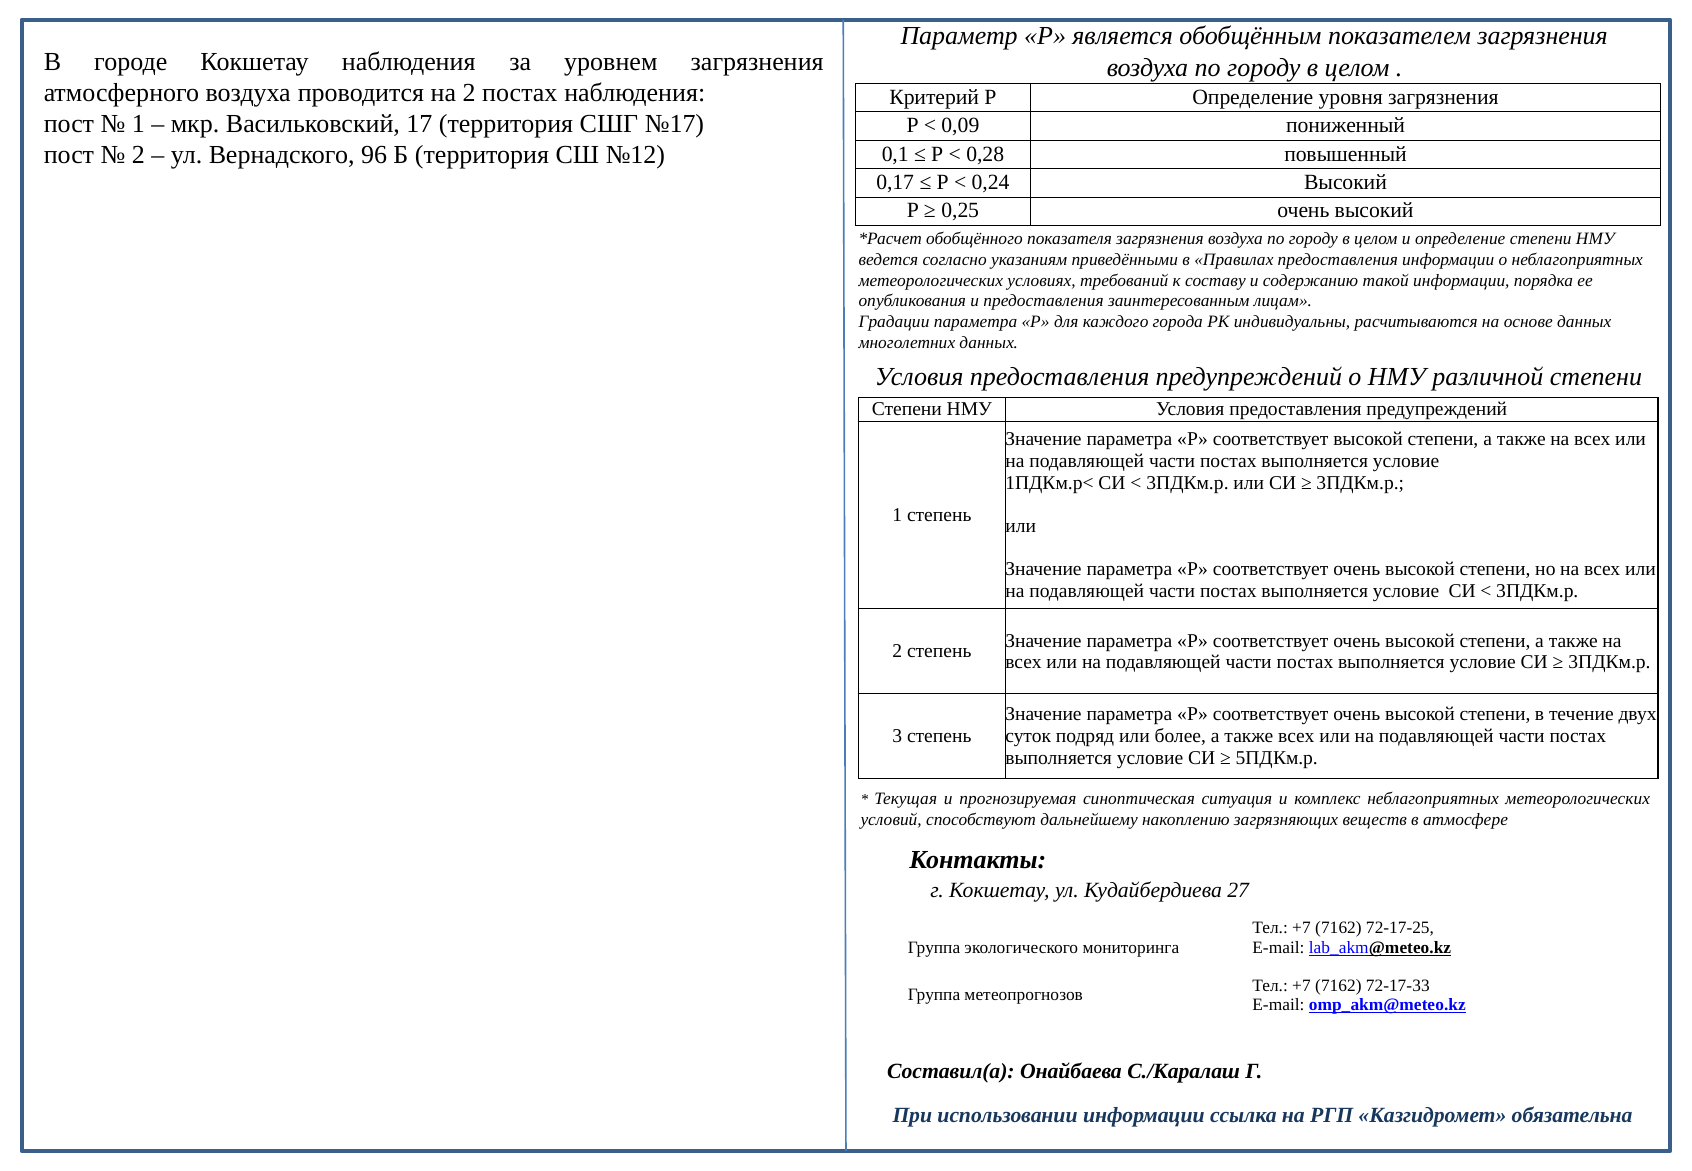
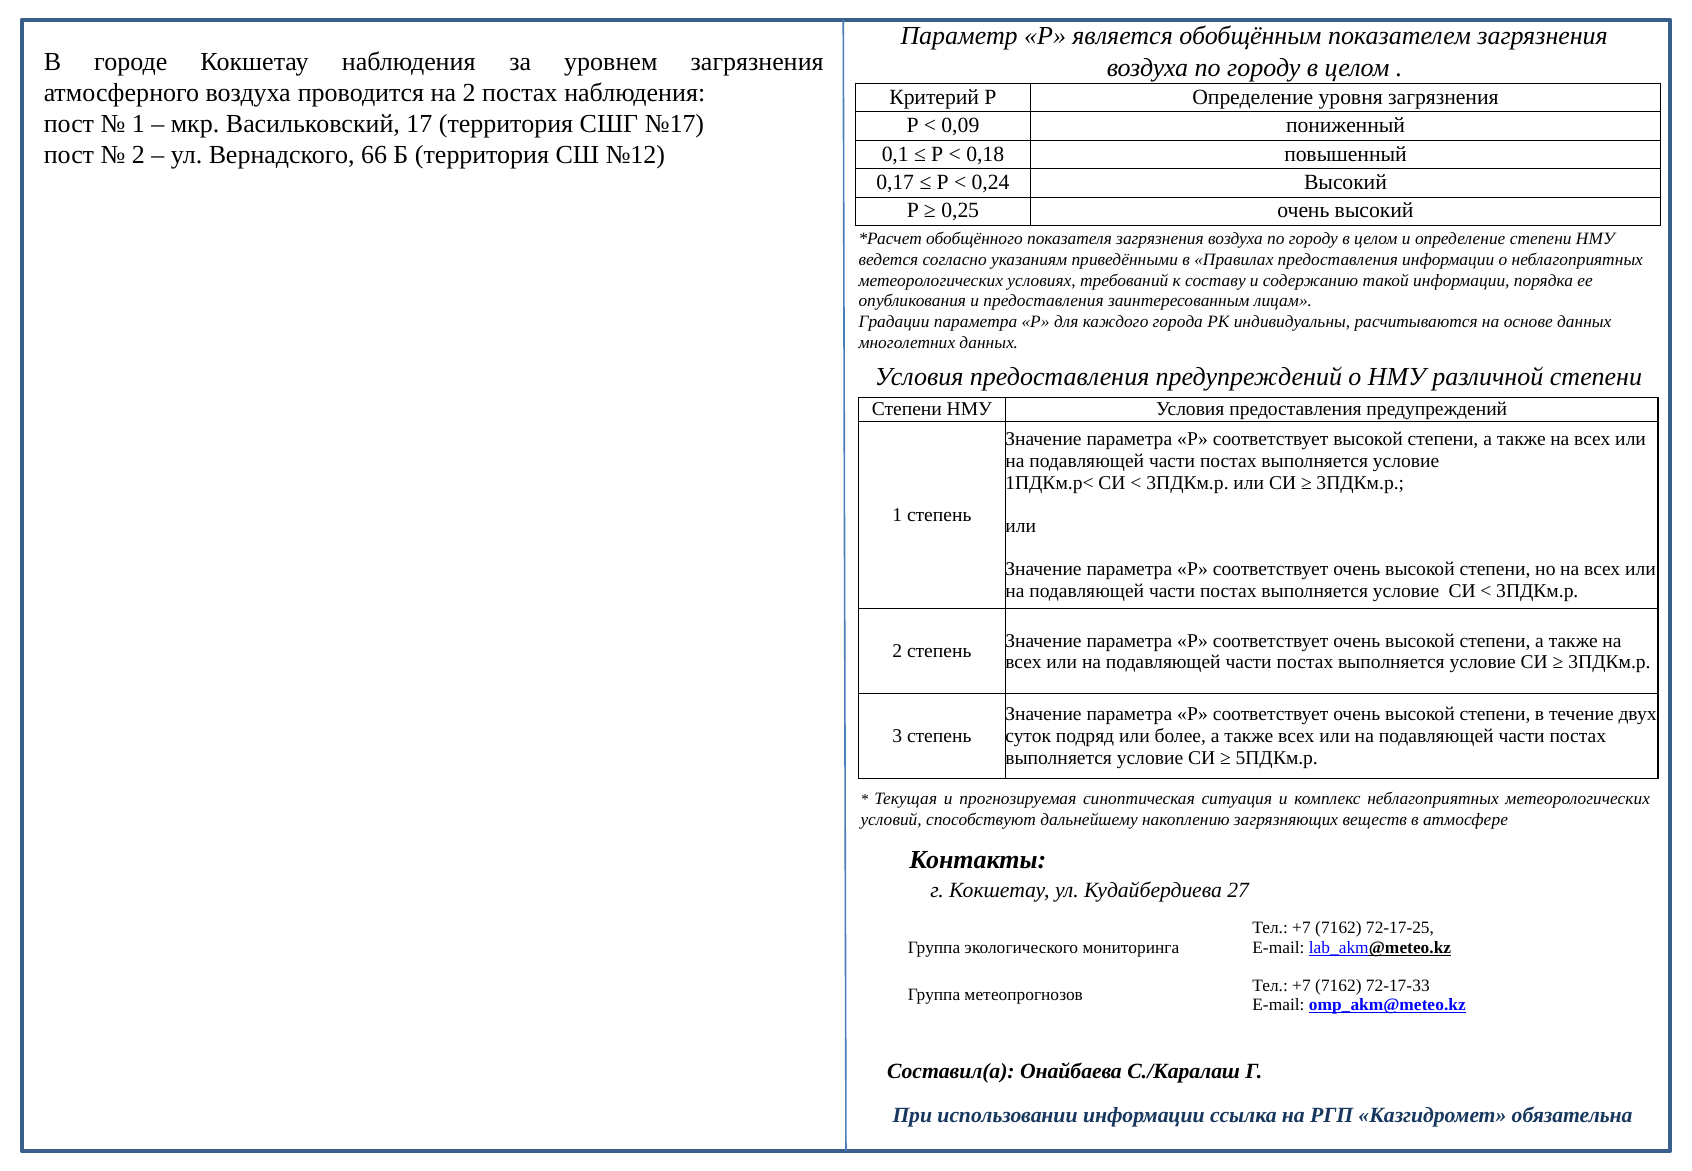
96: 96 -> 66
0,28: 0,28 -> 0,18
